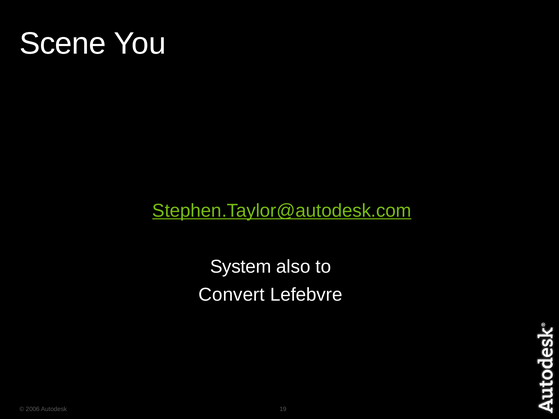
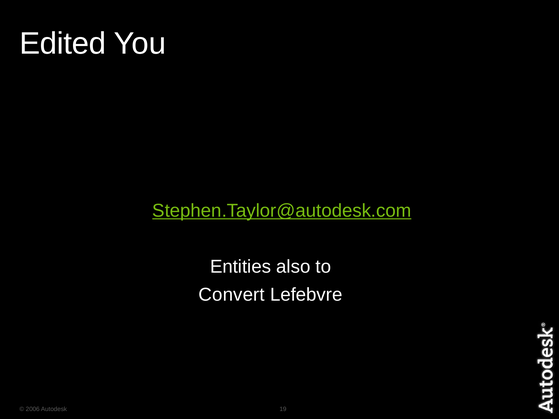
Scene: Scene -> Edited
System: System -> Entities
